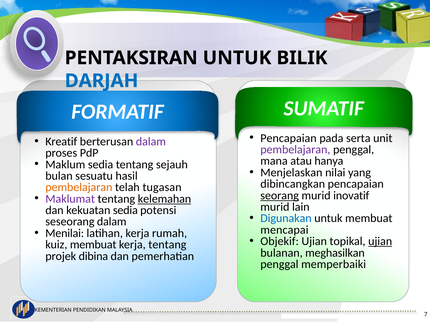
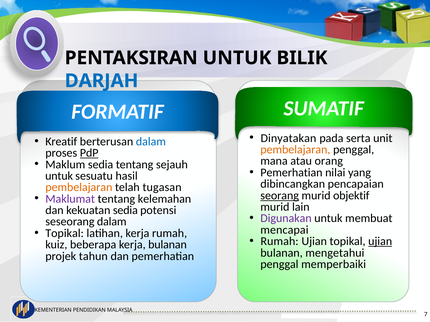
Pencapaian at (288, 138): Pencapaian -> Dinyatakan
dalam at (151, 142) colour: purple -> blue
pembelajaran at (295, 150) colour: purple -> orange
PdP underline: none -> present
hanya: hanya -> orang
Menjelaskan at (291, 173): Menjelaskan -> Pemerhatian
bulan at (59, 176): bulan -> untuk
inovatif: inovatif -> objektif
kelemahan underline: present -> none
Digunakan colour: blue -> purple
Menilai at (65, 234): Menilai -> Topikal
Objekif at (280, 242): Objekif -> Rumah
kuiz membuat: membuat -> beberapa
kerja tentang: tentang -> bulanan
meghasilkan: meghasilkan -> mengetahui
dibina: dibina -> tahun
